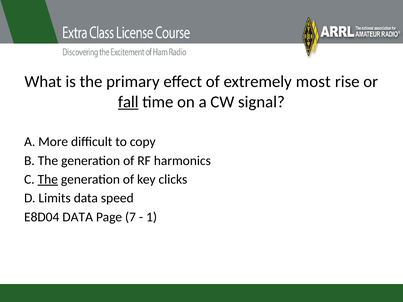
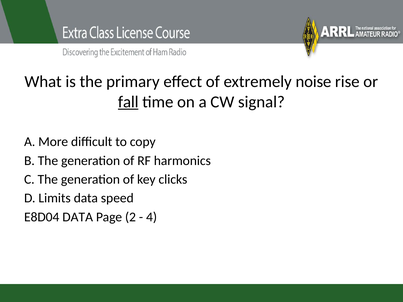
most: most -> noise
The at (48, 180) underline: present -> none
7: 7 -> 2
1: 1 -> 4
